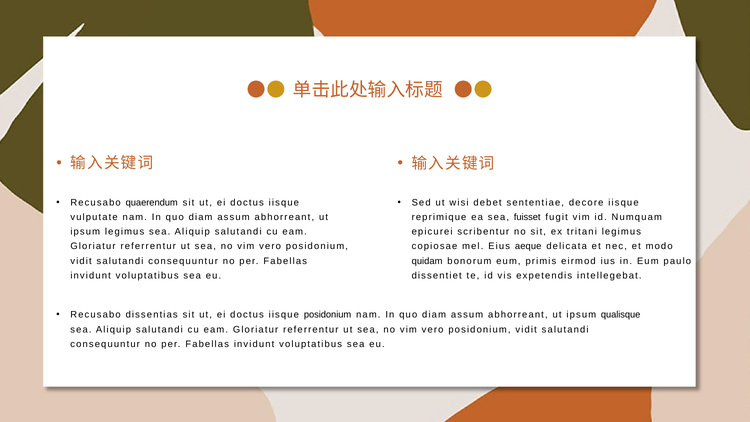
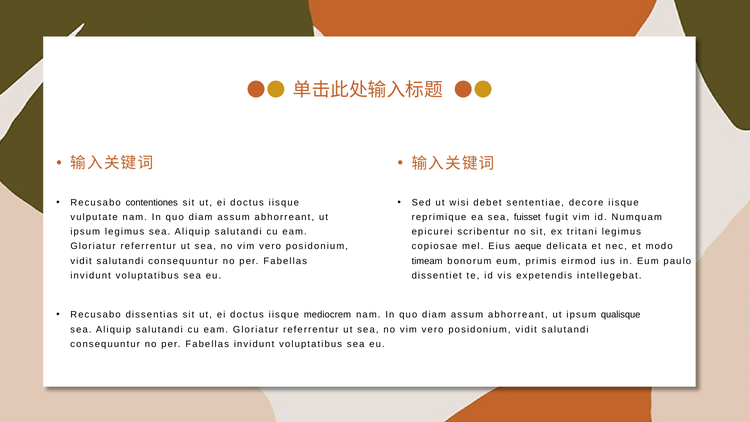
quaerendum: quaerendum -> contentiones
quidam: quidam -> timeam
iisque posidonium: posidonium -> mediocrem
